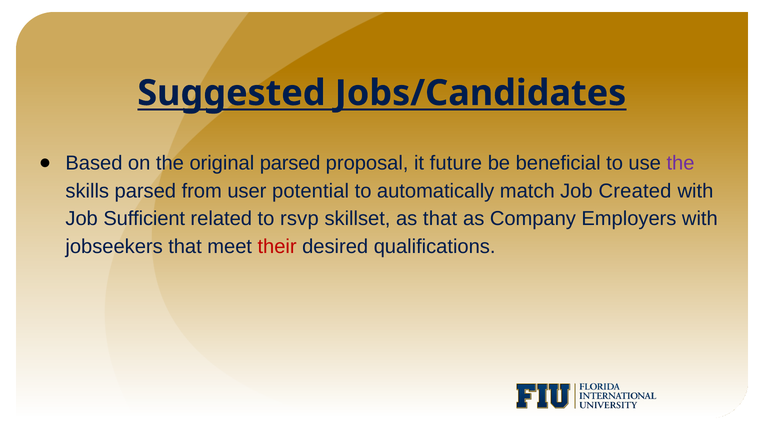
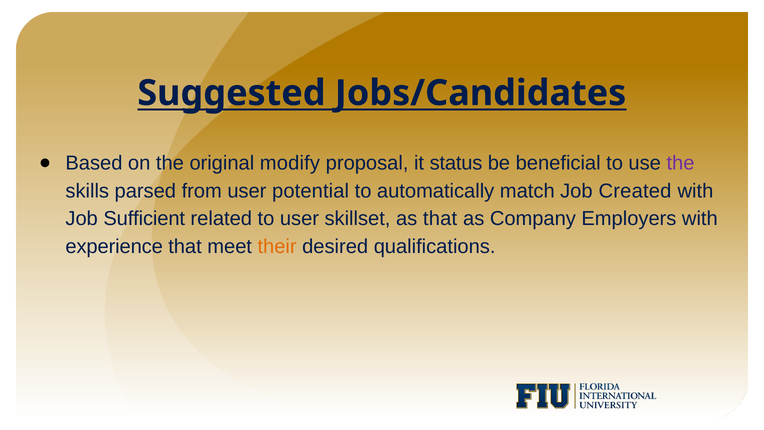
original parsed: parsed -> modify
future: future -> status
to rsvp: rsvp -> user
jobseekers: jobseekers -> experience
their colour: red -> orange
